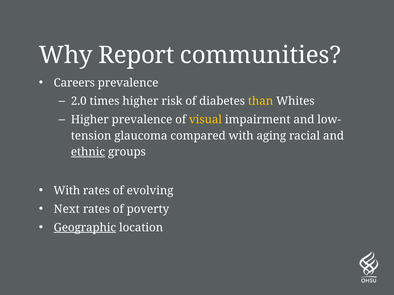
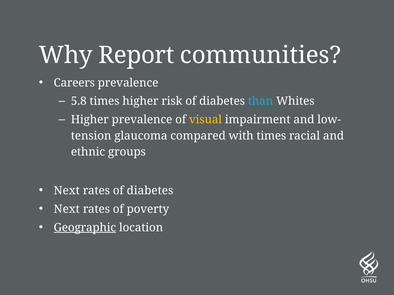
2.0: 2.0 -> 5.8
than colour: yellow -> light blue
with aging: aging -> times
ethnic underline: present -> none
With at (67, 191): With -> Next
rates of evolving: evolving -> diabetes
